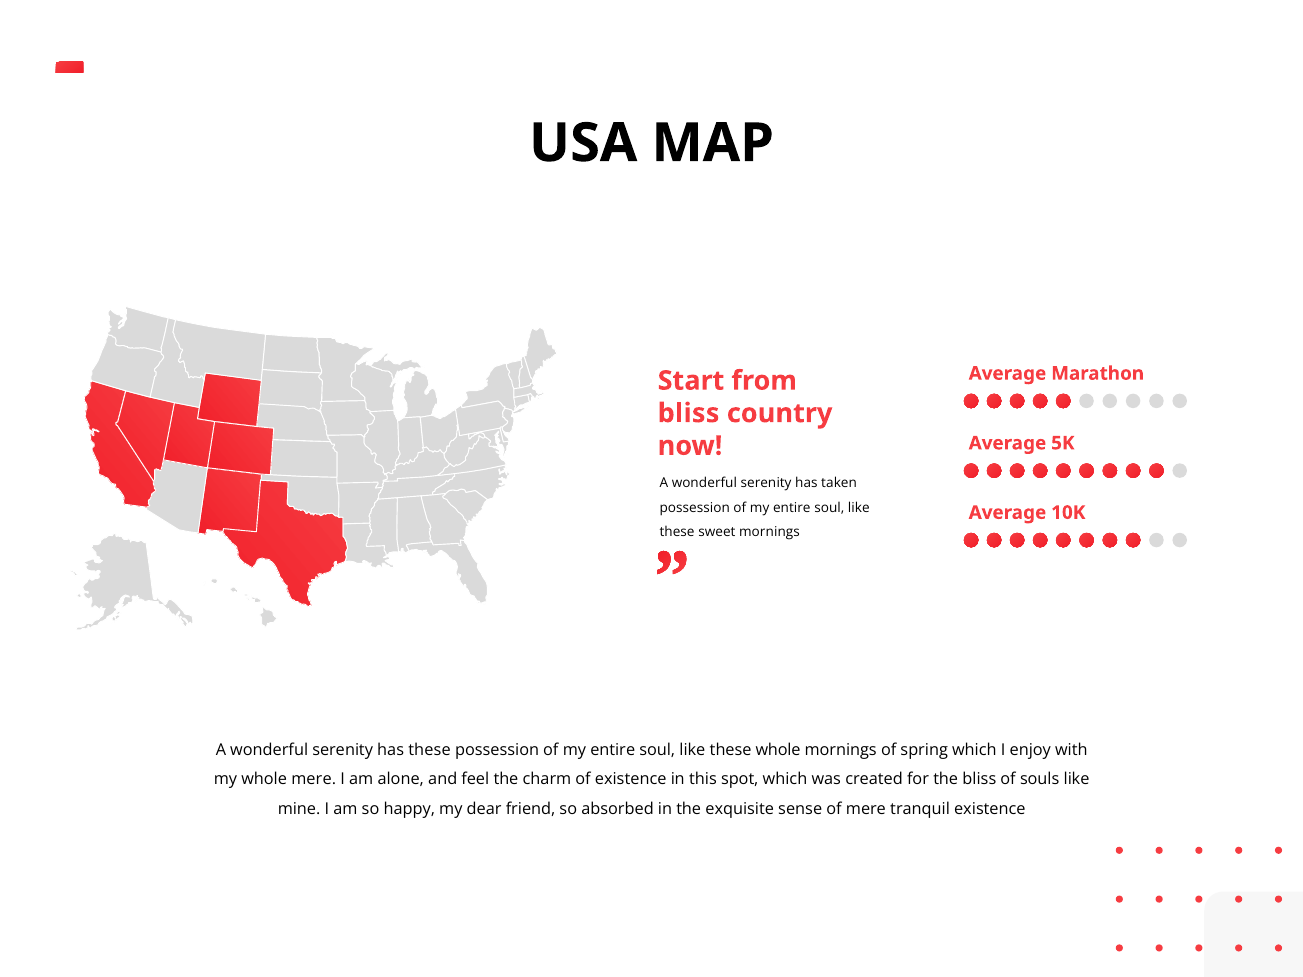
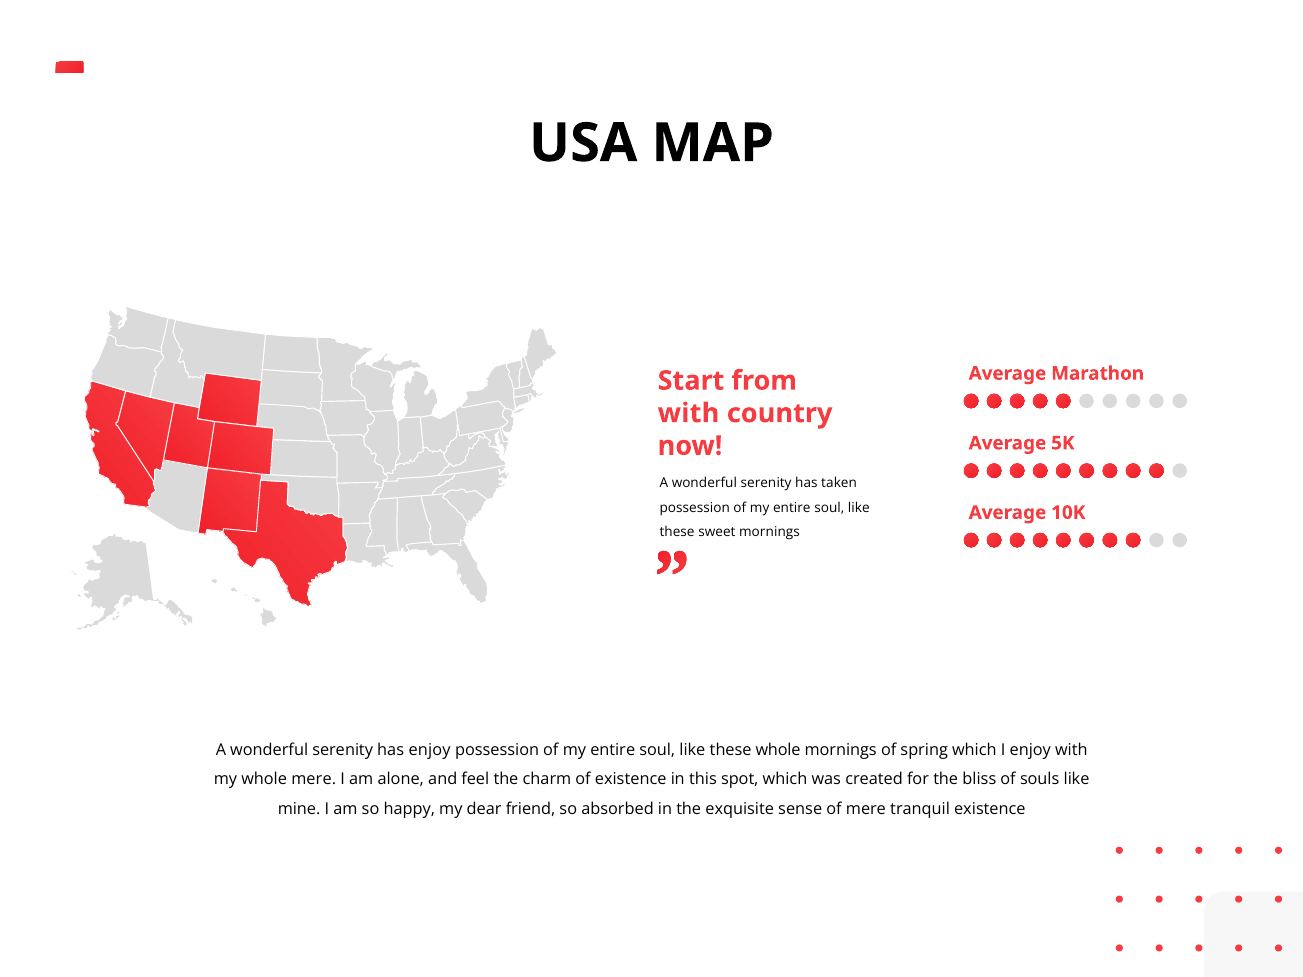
bliss at (689, 413): bliss -> with
has these: these -> enjoy
